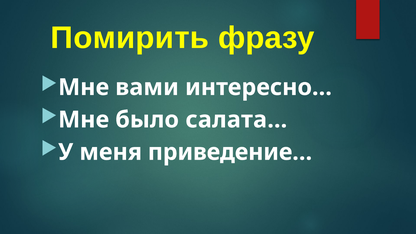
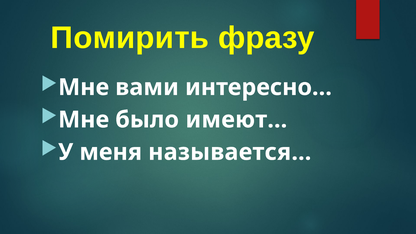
салата…: салата… -> имеют…
приведение…: приведение… -> называется…
